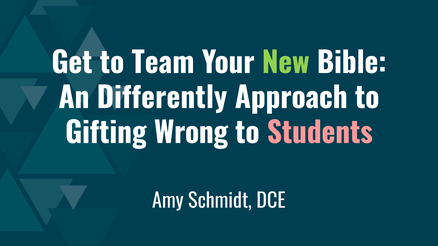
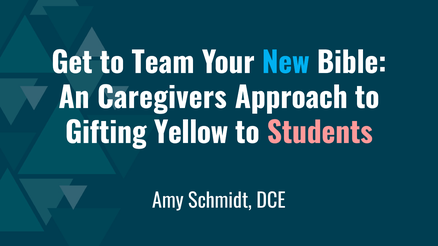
New colour: light green -> light blue
Differently: Differently -> Caregivers
Wrong: Wrong -> Yellow
